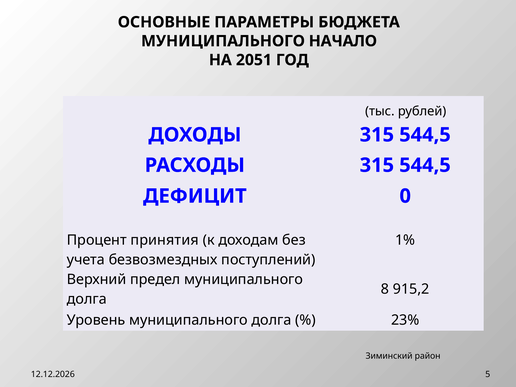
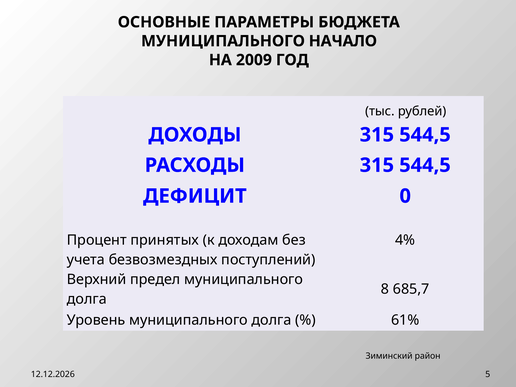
2051: 2051 -> 2009
принятия: принятия -> принятых
1%: 1% -> 4%
915,2: 915,2 -> 685,7
23%: 23% -> 61%
